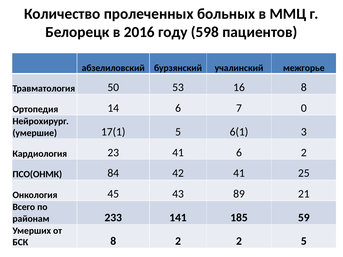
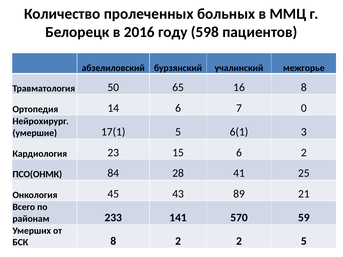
53: 53 -> 65
23 41: 41 -> 15
42: 42 -> 28
185: 185 -> 570
